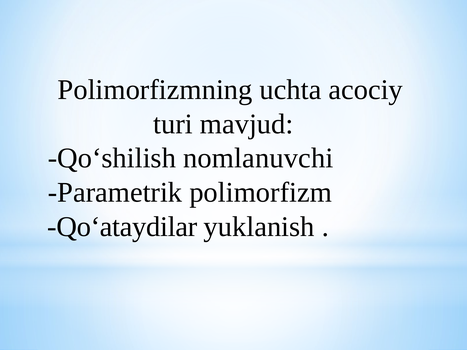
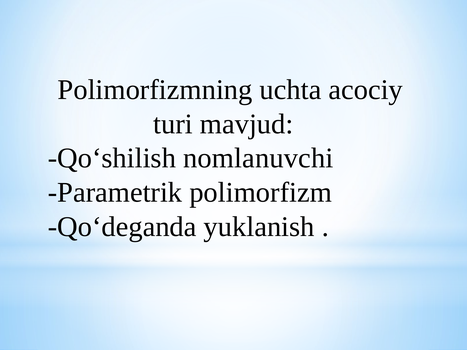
Qo‘ataydilar: Qo‘ataydilar -> Qo‘deganda
